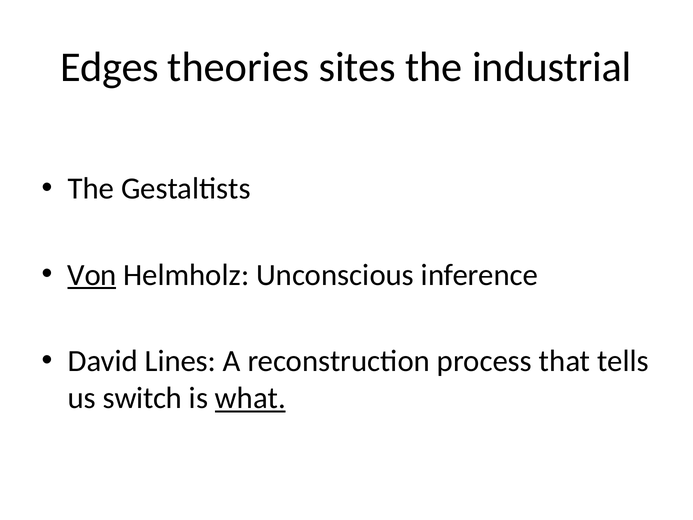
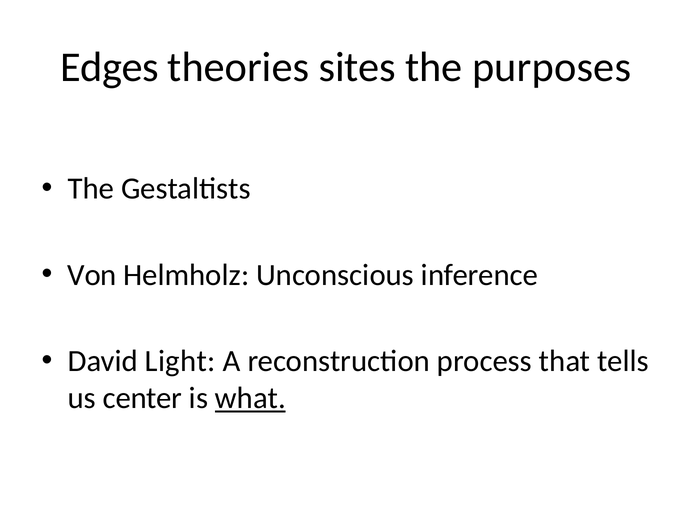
industrial: industrial -> purposes
Von underline: present -> none
Lines: Lines -> Light
switch: switch -> center
